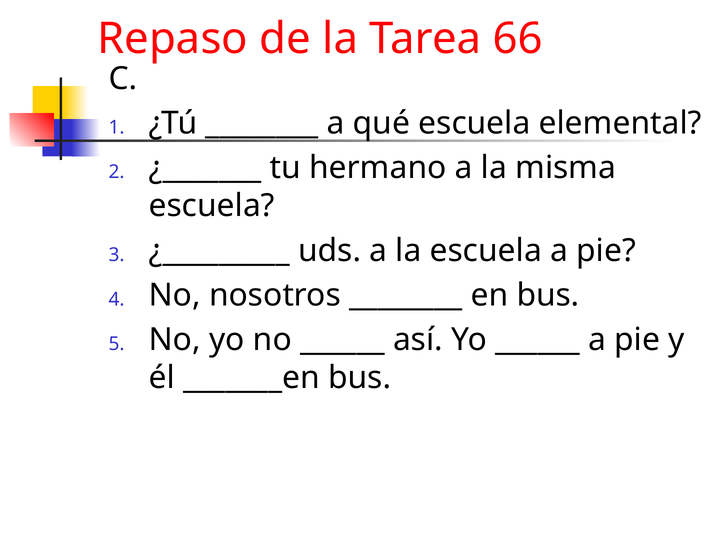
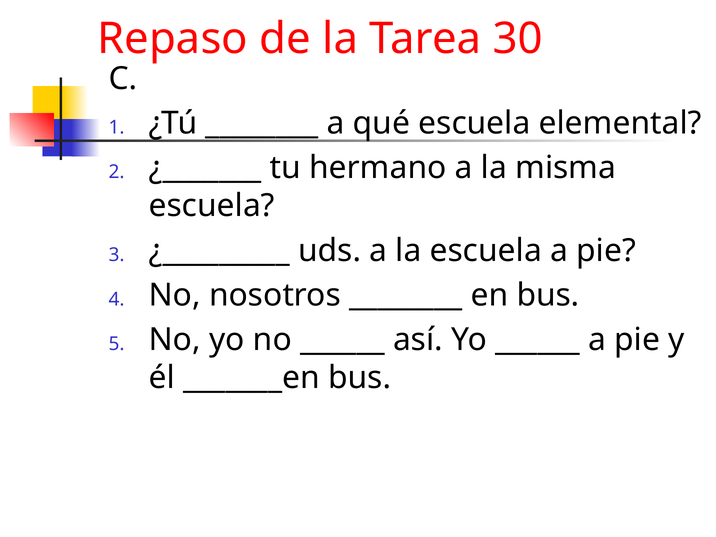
66: 66 -> 30
